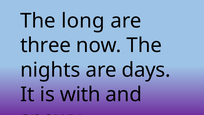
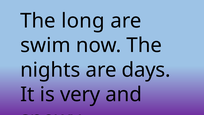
three: three -> swim
with: with -> very
